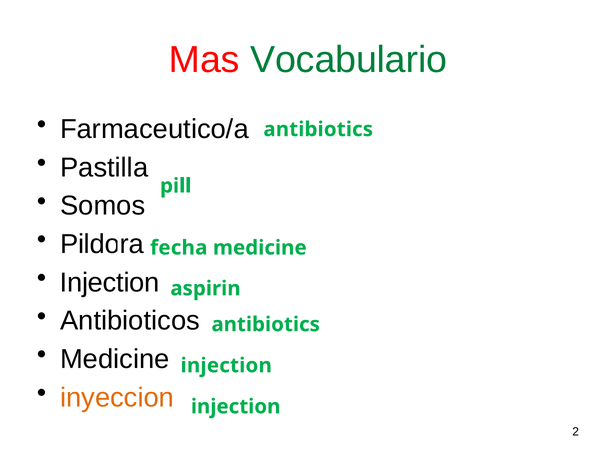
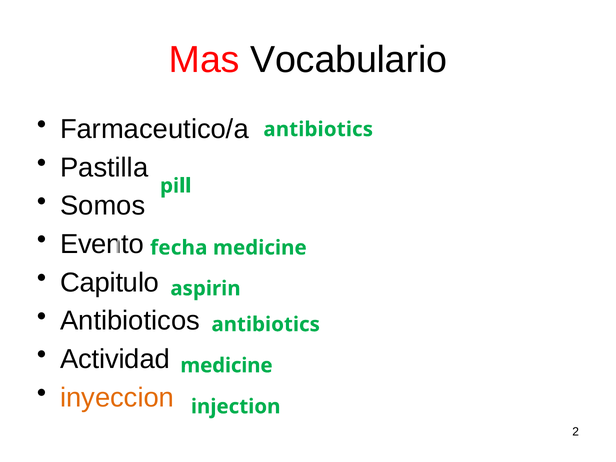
Vocabulario colour: green -> black
Pildora: Pildora -> Evento
Injection at (110, 283): Injection -> Capitulo
Medicine at (115, 359): Medicine -> Actividad
injection at (226, 366): injection -> medicine
